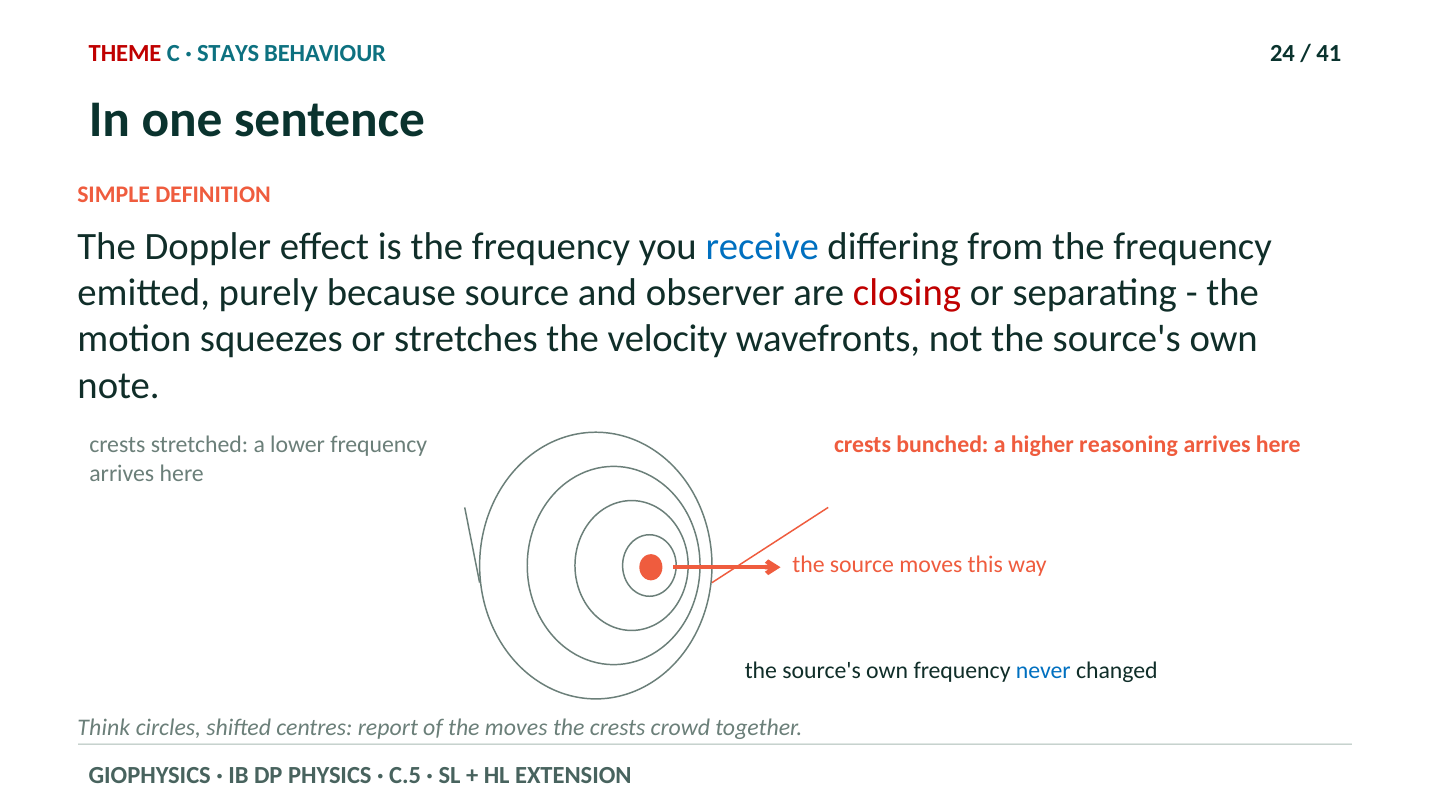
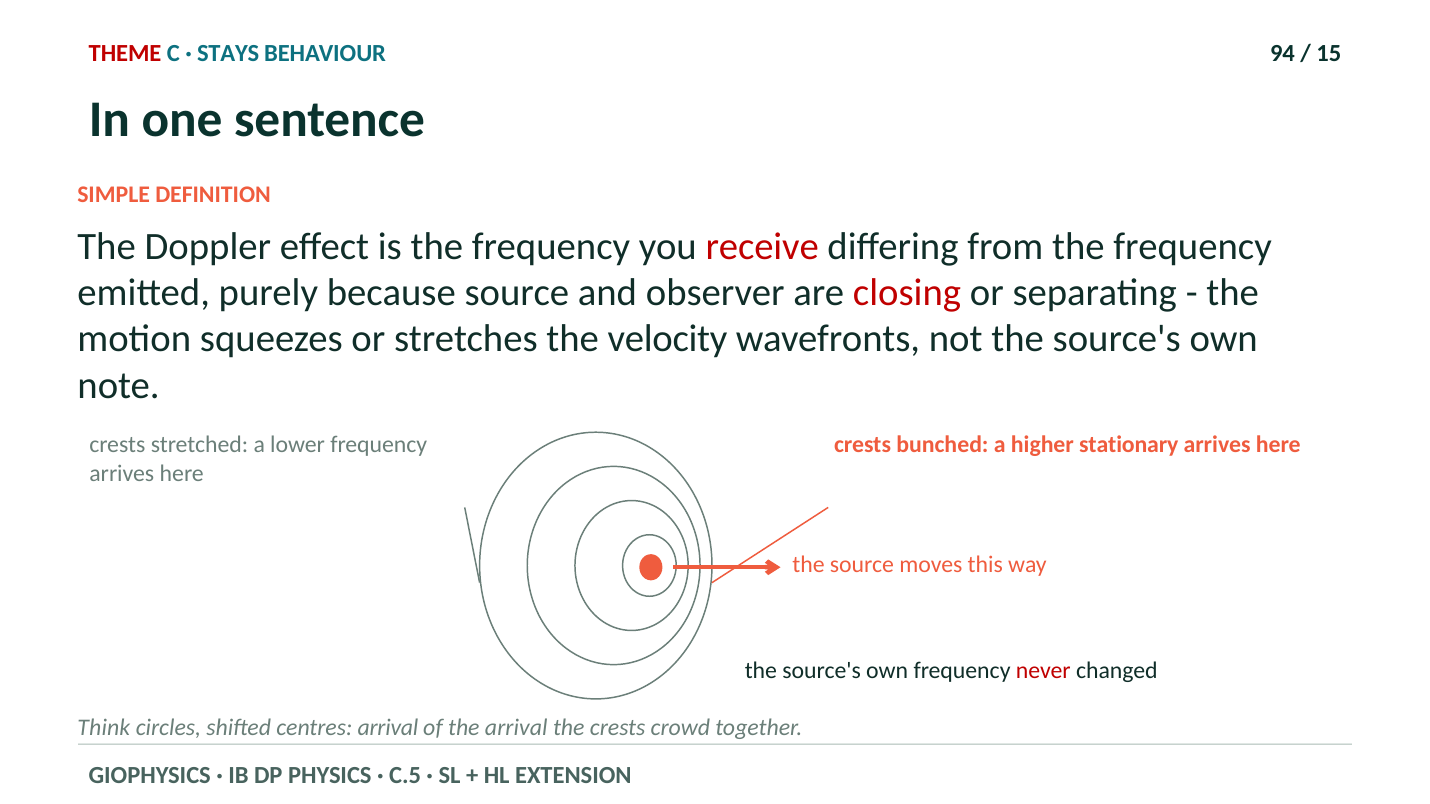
24: 24 -> 94
41: 41 -> 15
receive colour: blue -> red
reasoning: reasoning -> stationary
never colour: blue -> red
centres report: report -> arrival
the moves: moves -> arrival
